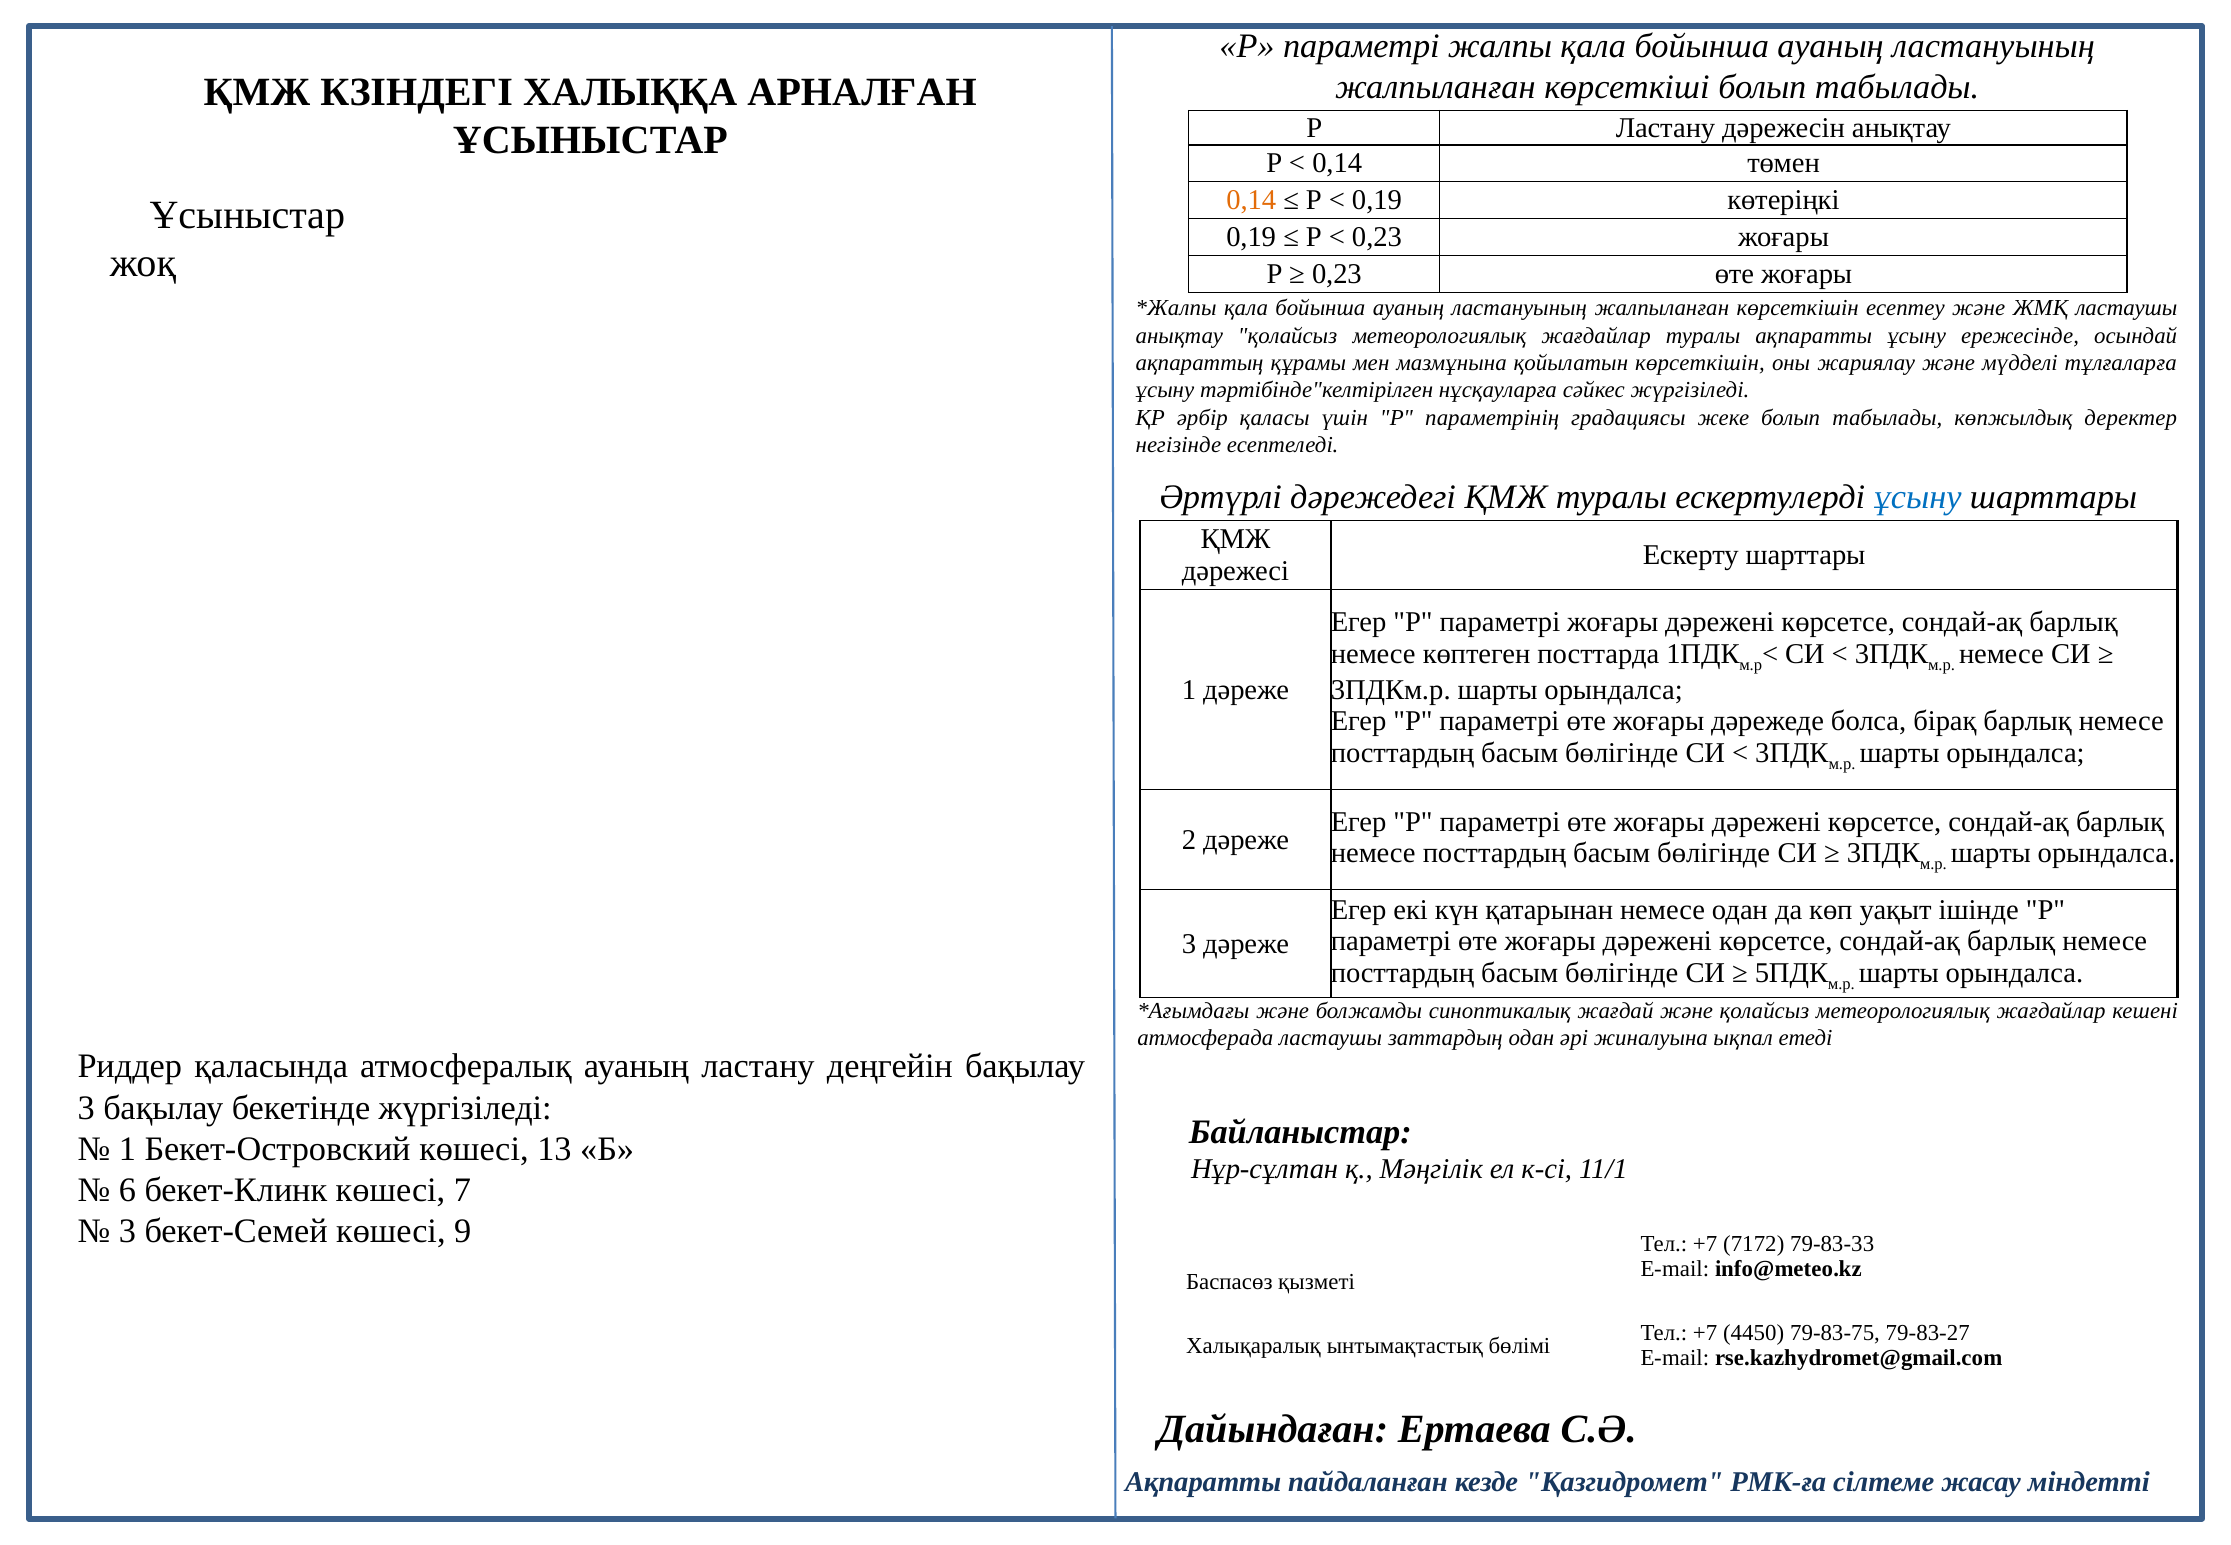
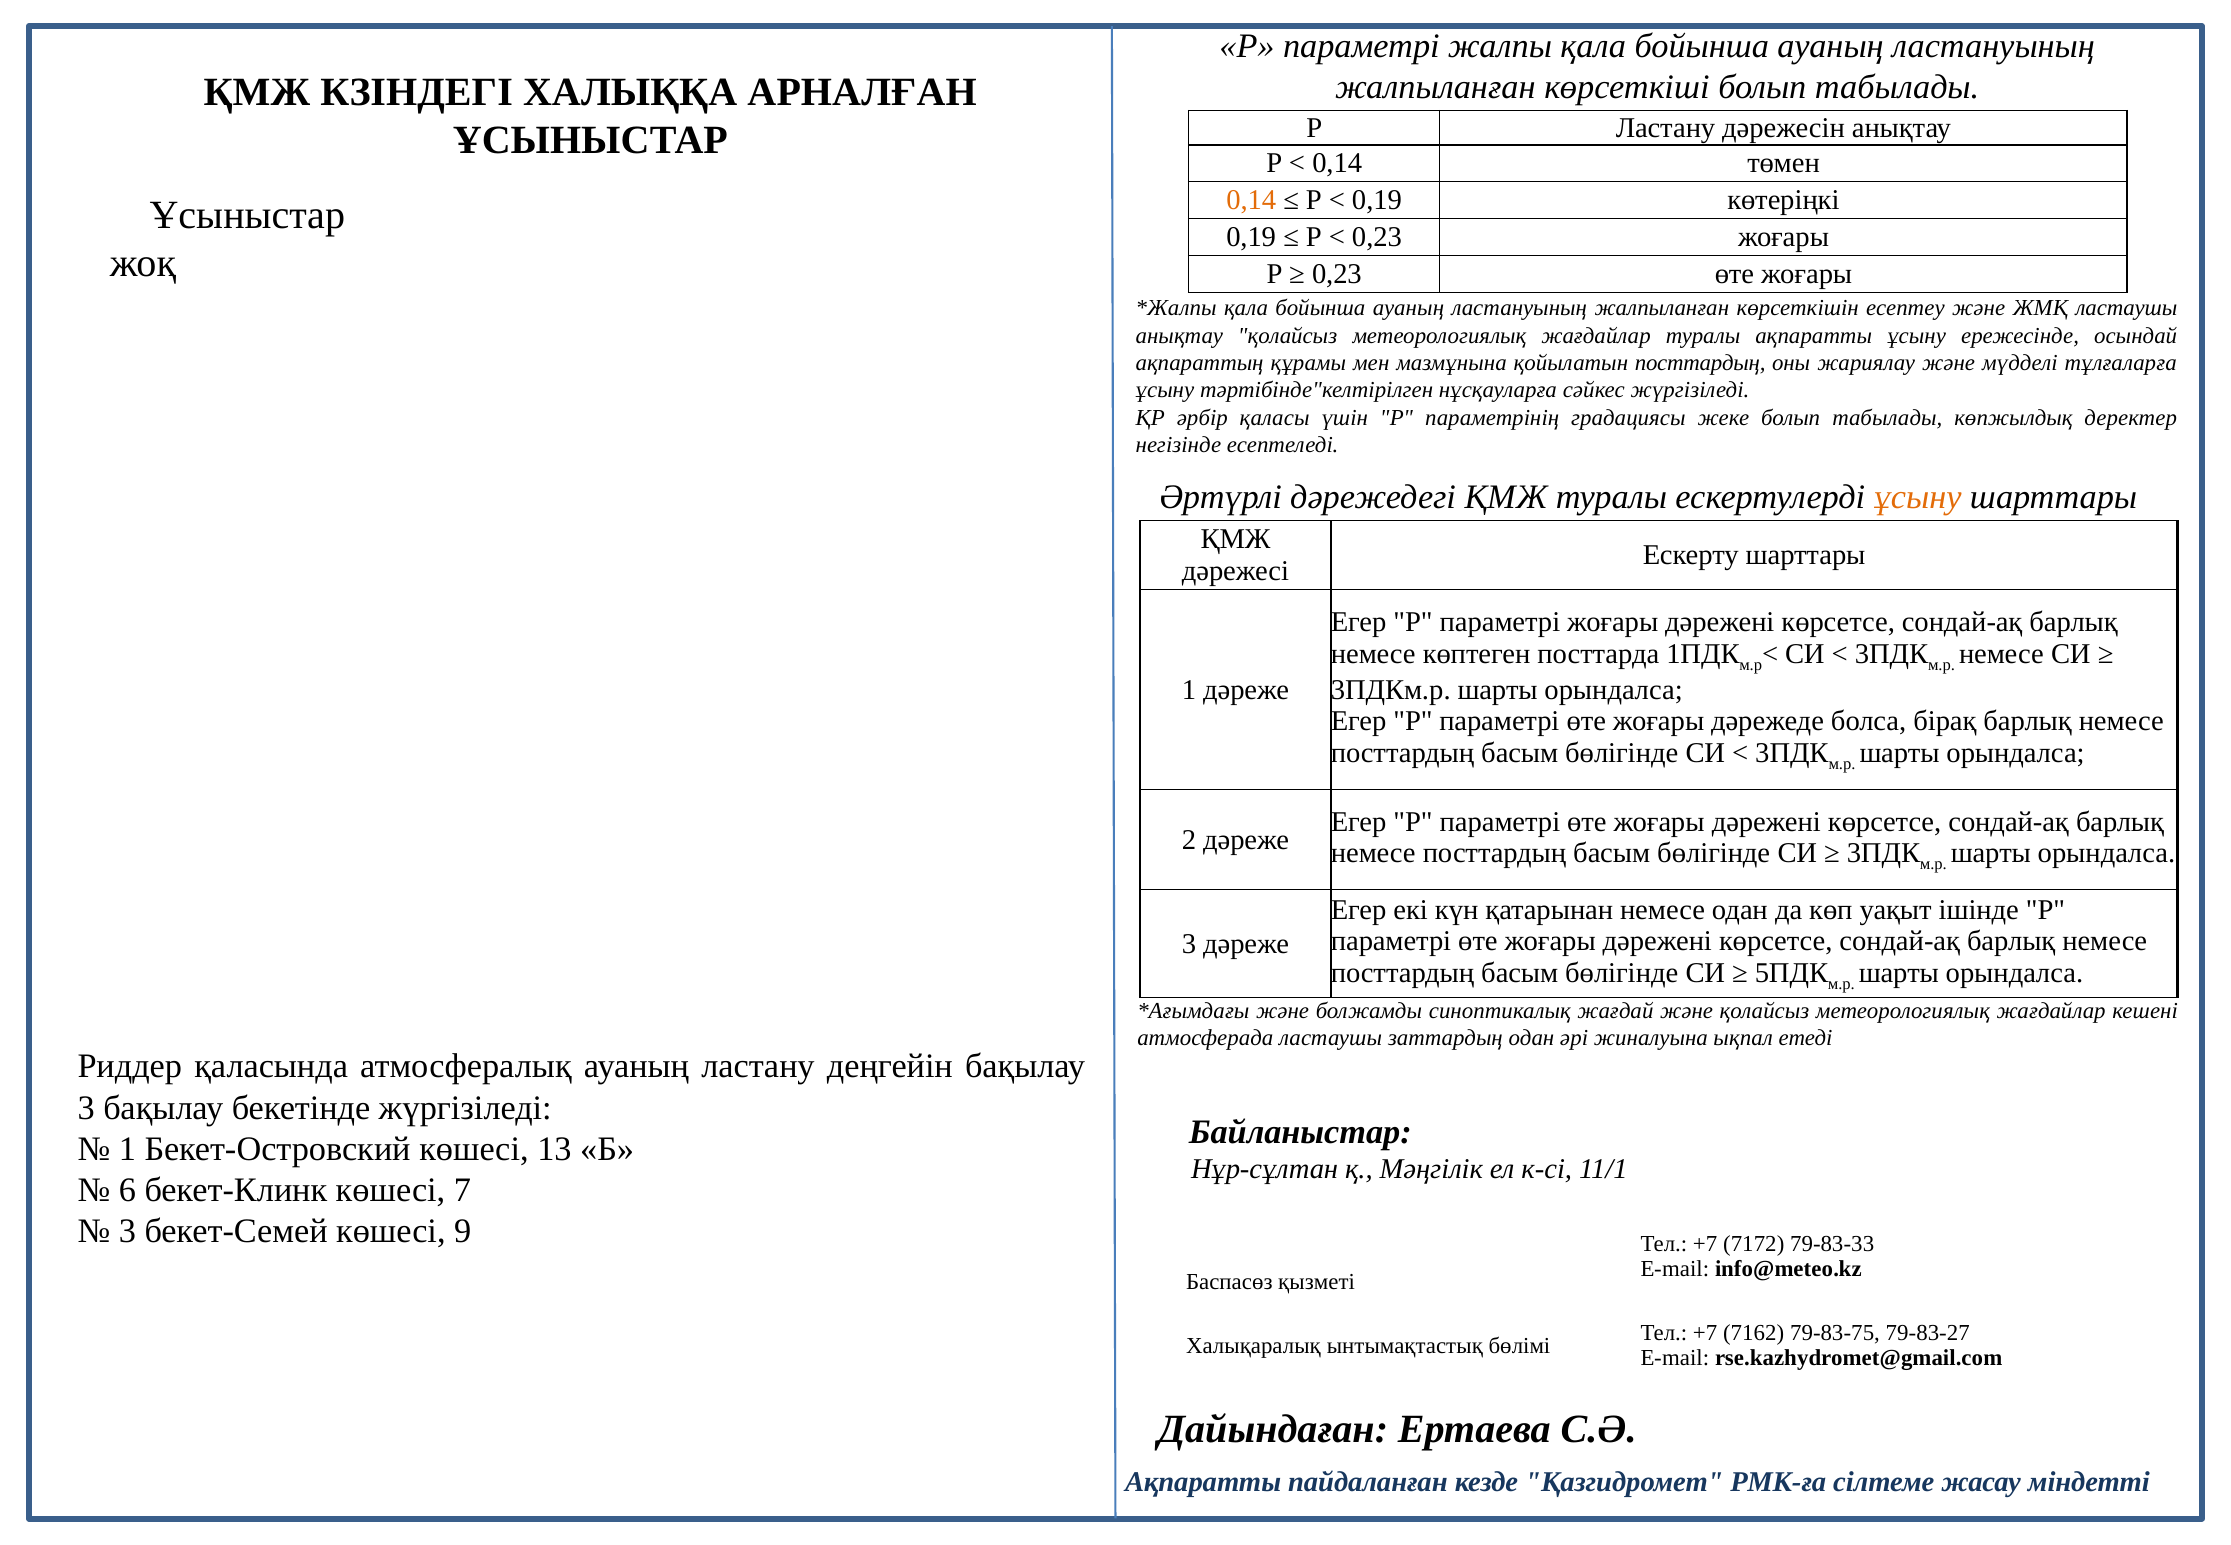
қойылатын көрсеткішін: көрсеткішін -> посттардың
ұсыну at (1918, 497) colour: blue -> orange
4450: 4450 -> 7162
